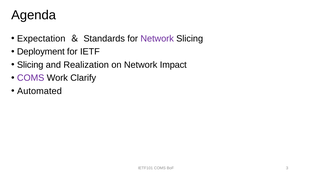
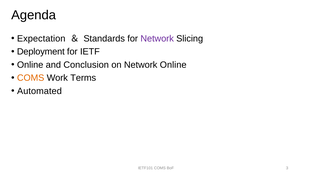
Slicing at (30, 65): Slicing -> Online
Realization: Realization -> Conclusion
Network Impact: Impact -> Online
COMS at (31, 78) colour: purple -> orange
Clarify: Clarify -> Terms
